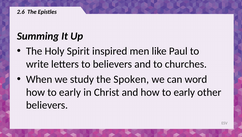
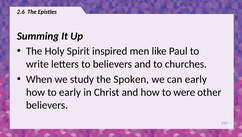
can word: word -> early
and how to early: early -> were
